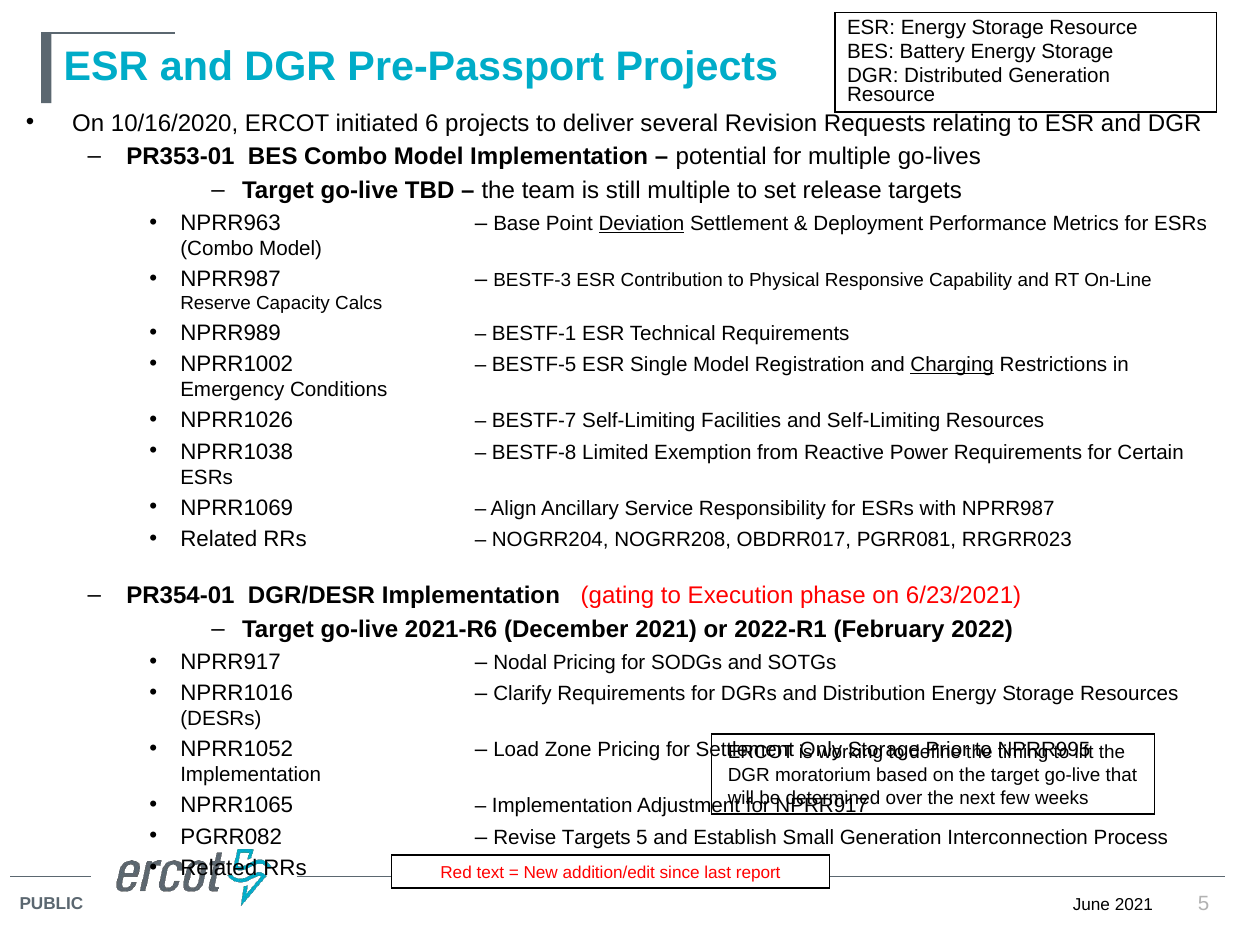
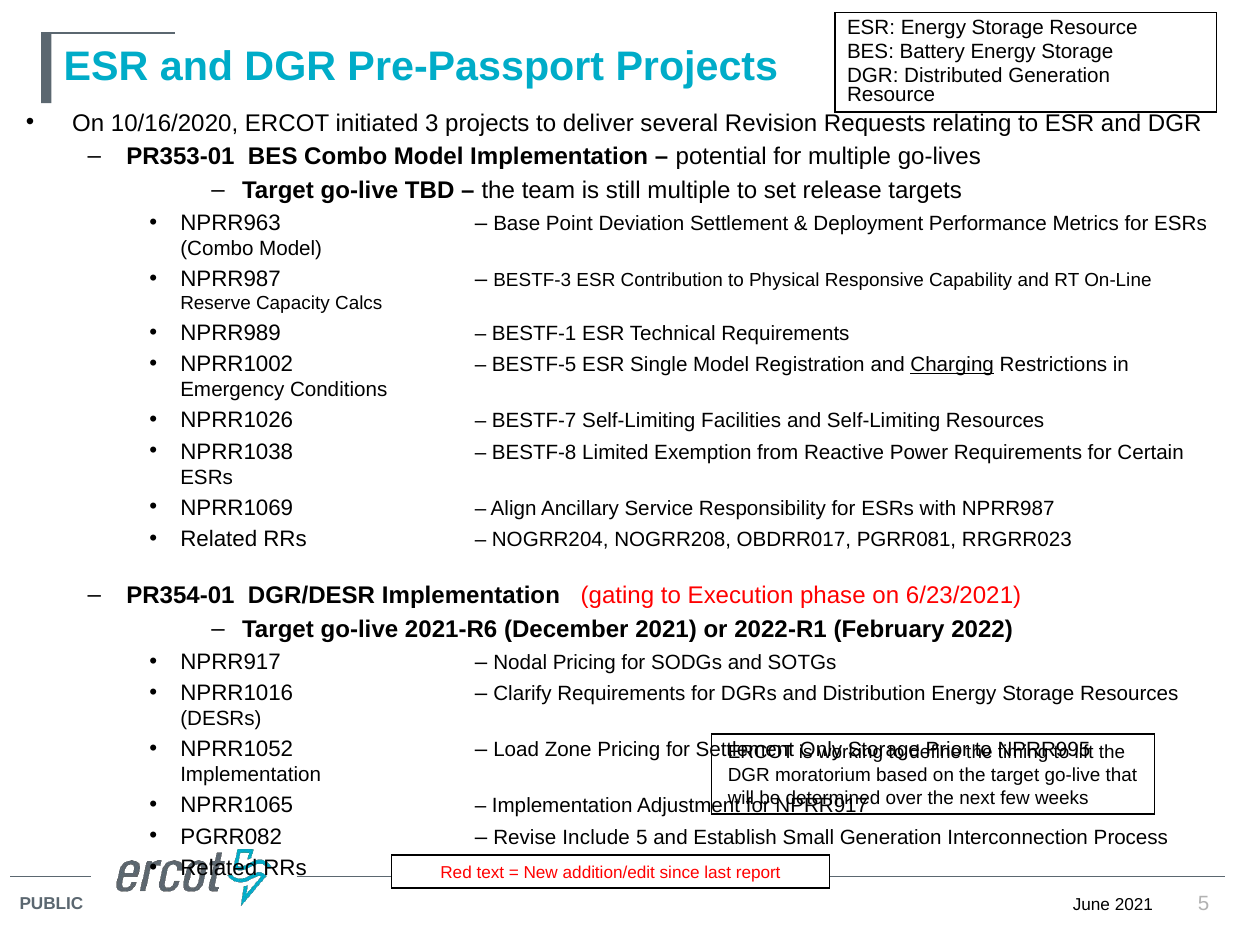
6: 6 -> 3
Deviation underline: present -> none
Revise Targets: Targets -> Include
